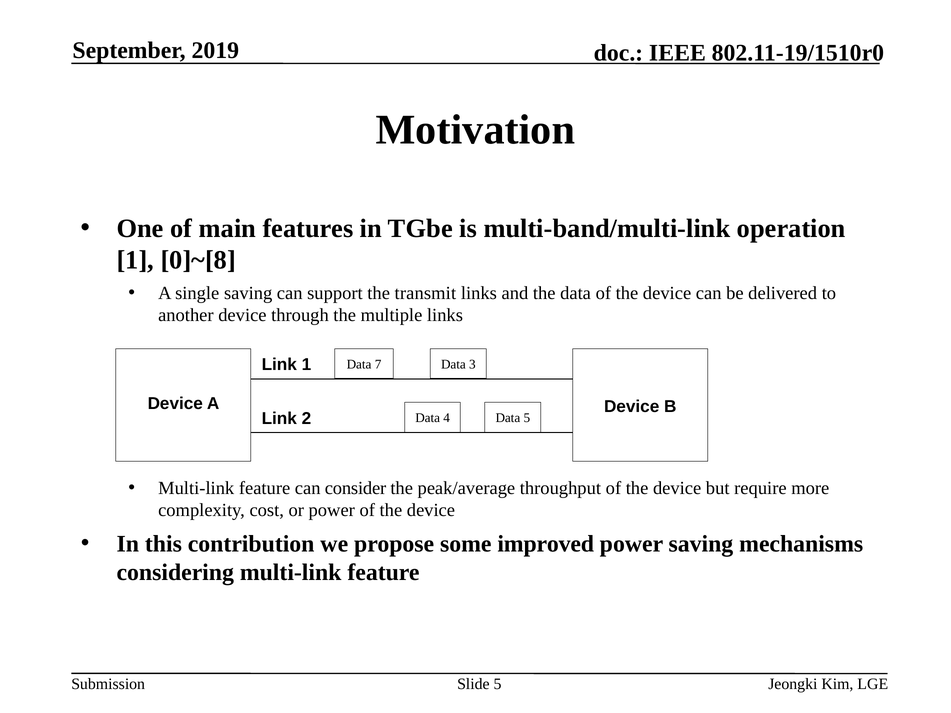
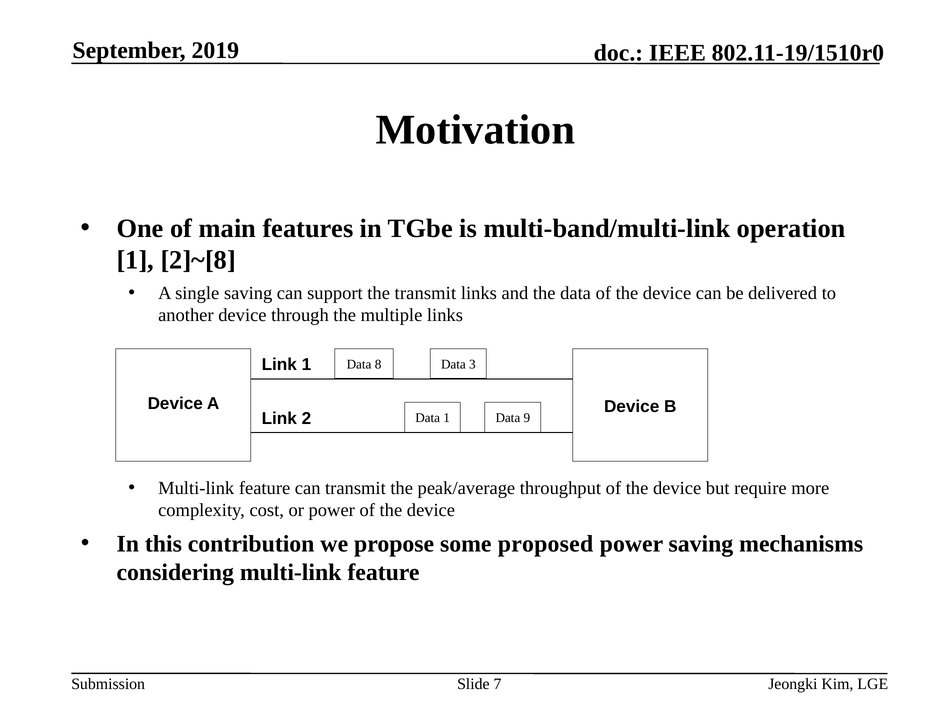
0]~[8: 0]~[8 -> 2]~[8
7: 7 -> 8
Data 4: 4 -> 1
Data 5: 5 -> 9
can consider: consider -> transmit
improved: improved -> proposed
Slide 5: 5 -> 7
